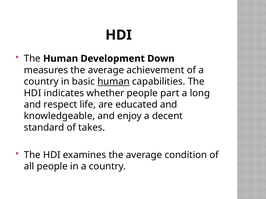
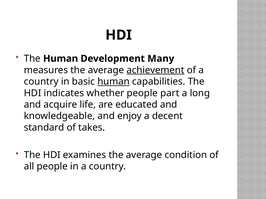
Down: Down -> Many
achievement underline: none -> present
respect: respect -> acquire
